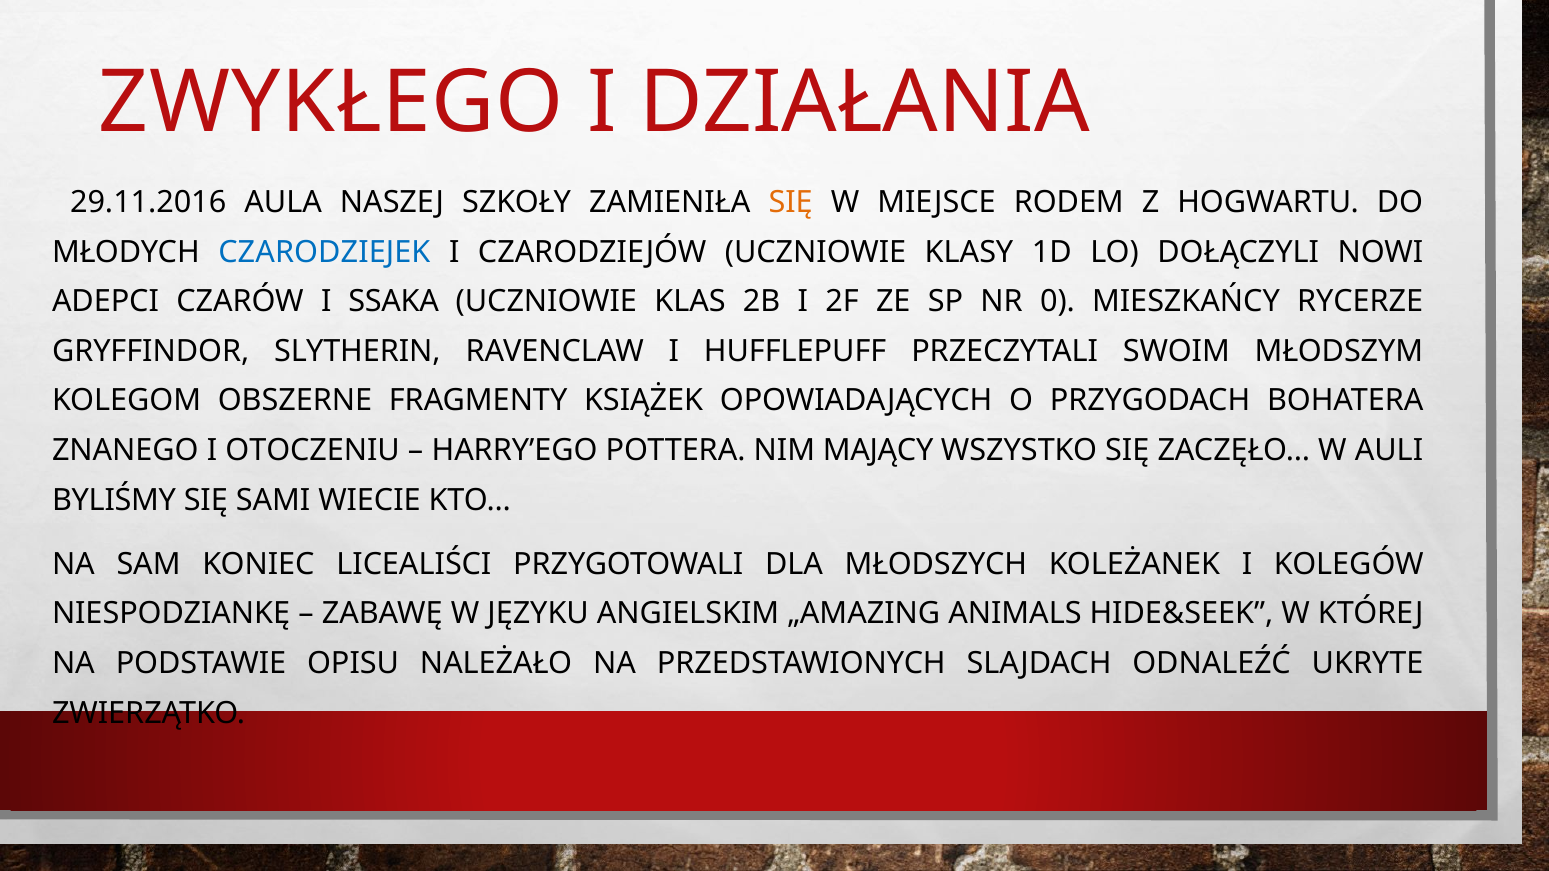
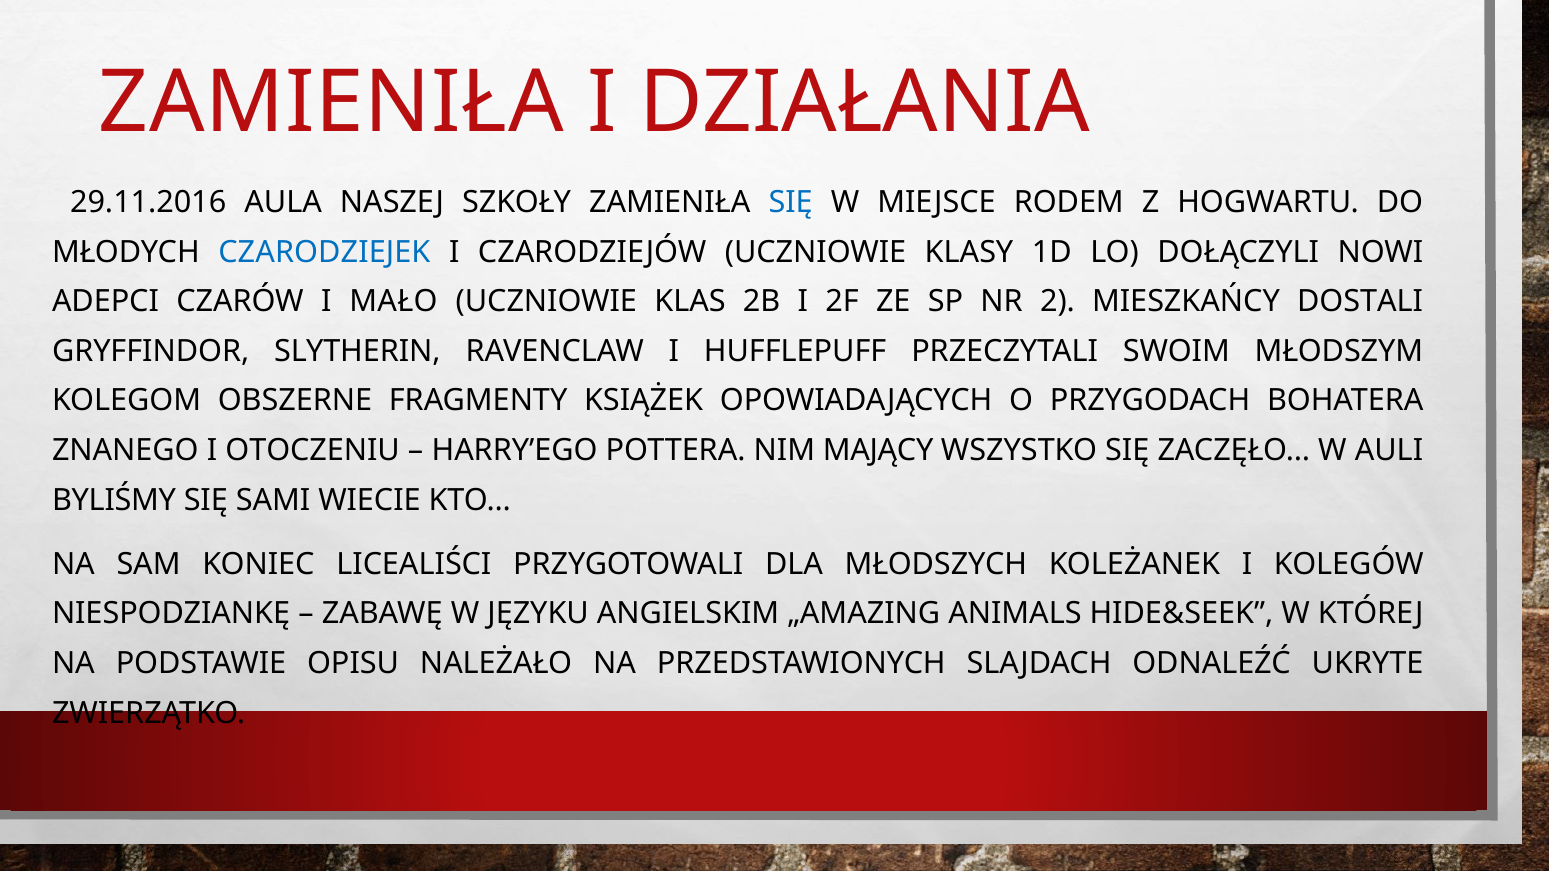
ZWYKŁEGO at (331, 103): ZWYKŁEGO -> ZAMIENIŁA
SIĘ at (791, 202) colour: orange -> blue
SSAKA: SSAKA -> MAŁO
0: 0 -> 2
RYCERZE: RYCERZE -> DOSTALI
